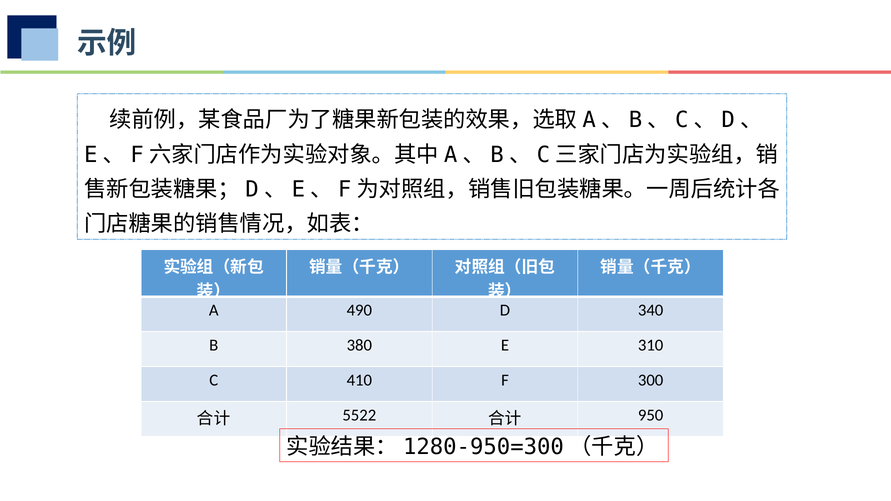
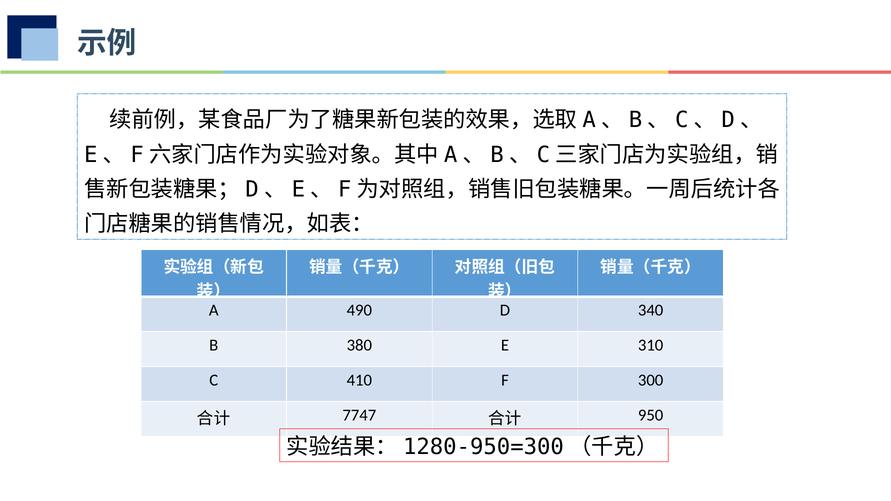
5522: 5522 -> 7747
